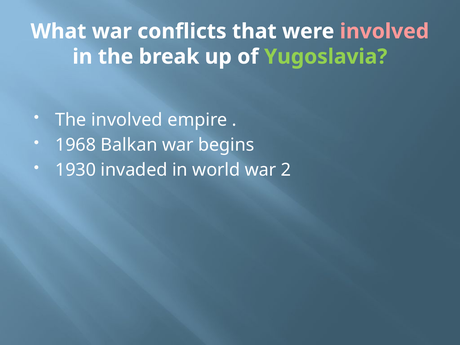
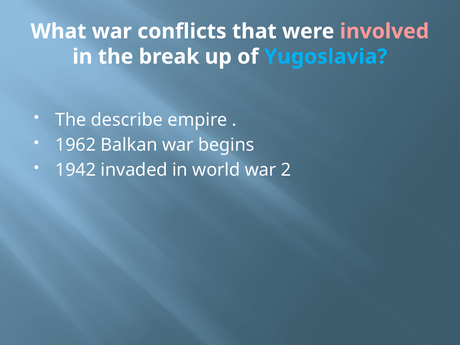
Yugoslavia colour: light green -> light blue
The involved: involved -> describe
1968: 1968 -> 1962
1930: 1930 -> 1942
